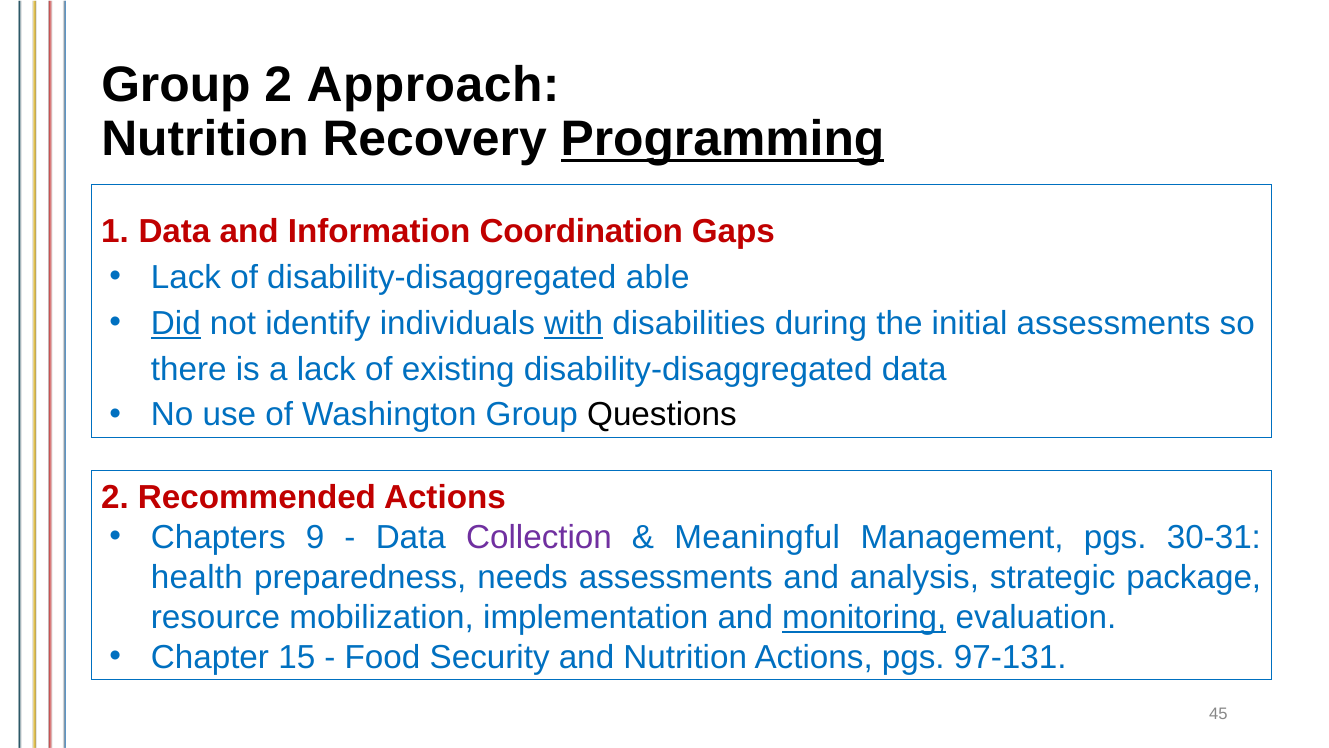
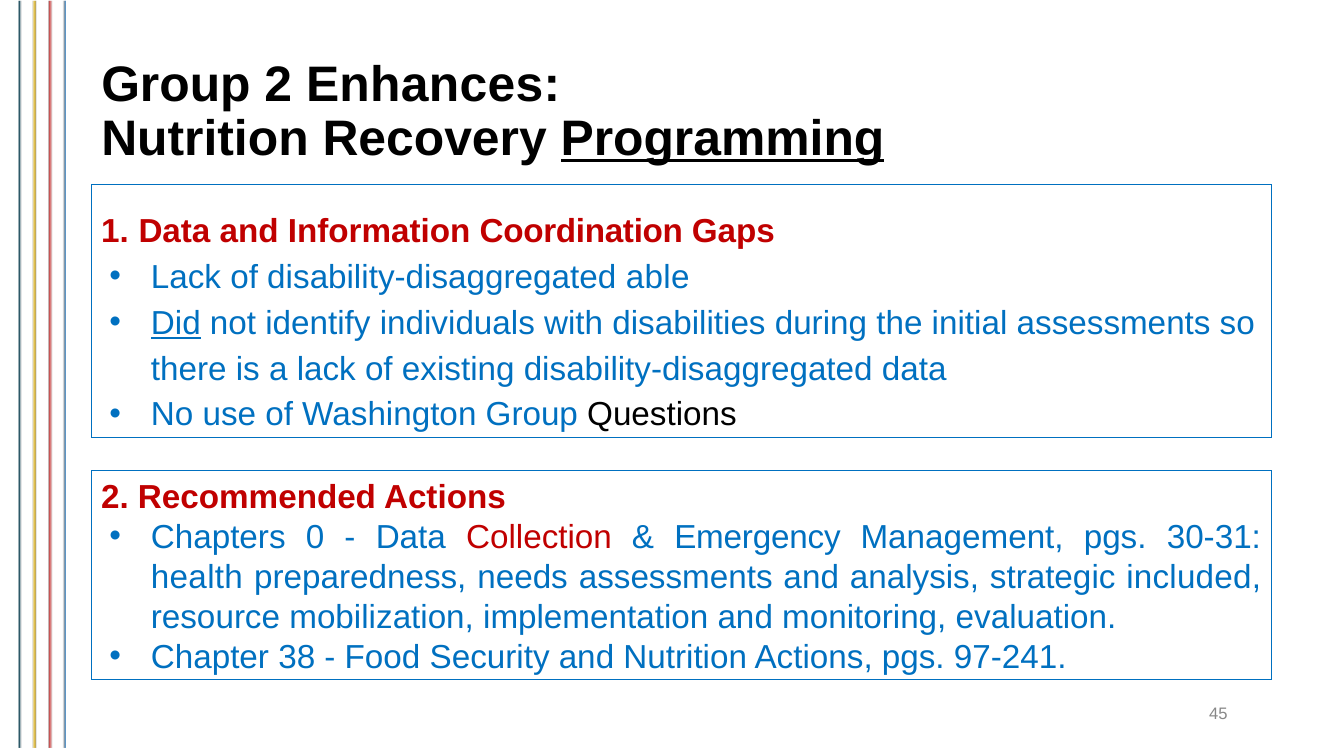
Approach: Approach -> Enhances
with underline: present -> none
9: 9 -> 0
Collection colour: purple -> red
Meaningful: Meaningful -> Emergency
package: package -> included
monitoring underline: present -> none
15: 15 -> 38
97-131: 97-131 -> 97-241
